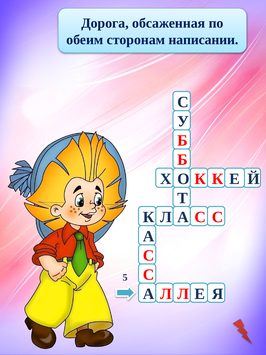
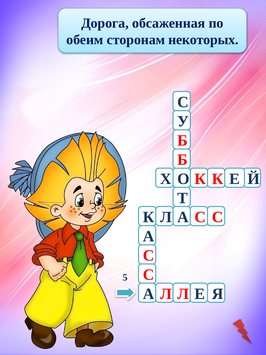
написании: написании -> некоторых
